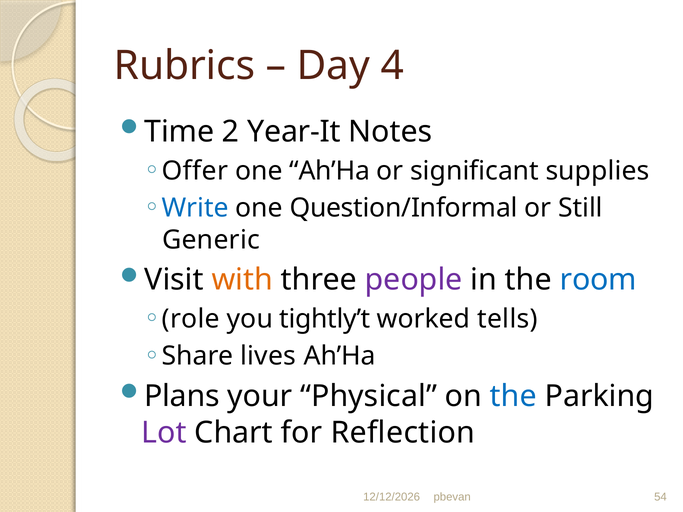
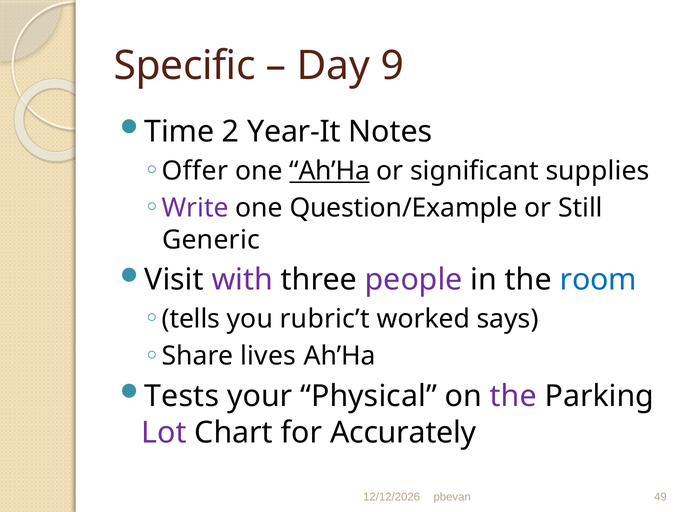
Rubrics: Rubrics -> Specific
4: 4 -> 9
Ah’Ha at (330, 171) underline: none -> present
Write colour: blue -> purple
Question/Informal: Question/Informal -> Question/Example
with colour: orange -> purple
role: role -> tells
tightly’t: tightly’t -> rubric’t
tells: tells -> says
Plans: Plans -> Tests
the at (513, 396) colour: blue -> purple
Reflection: Reflection -> Accurately
54: 54 -> 49
